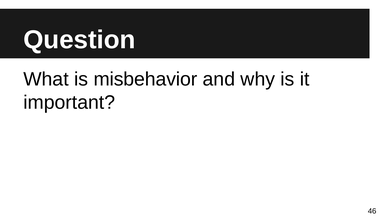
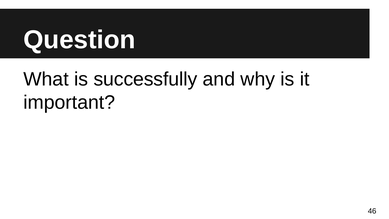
misbehavior: misbehavior -> successfully
